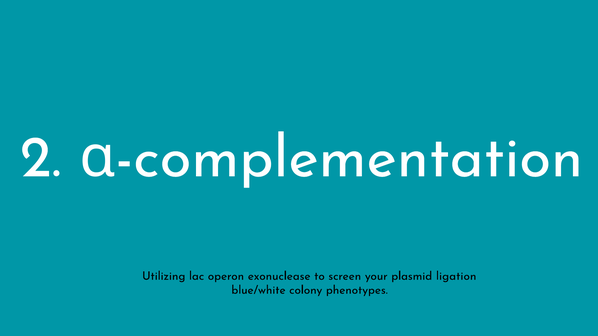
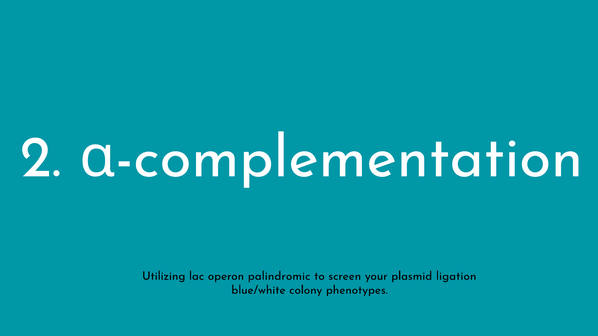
exonuclease: exonuclease -> palindromic
